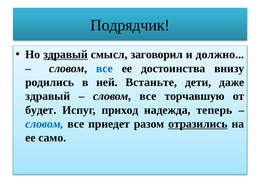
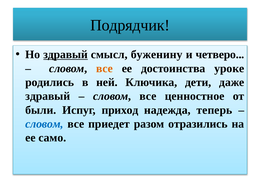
заговорил: заговорил -> буженину
должно: должно -> четверо
все at (104, 68) colour: blue -> orange
внизу: внизу -> уроке
Встаньте: Встаньте -> Ключика
торчавшую: торчавшую -> ценностное
будет: будет -> были
отразились underline: present -> none
